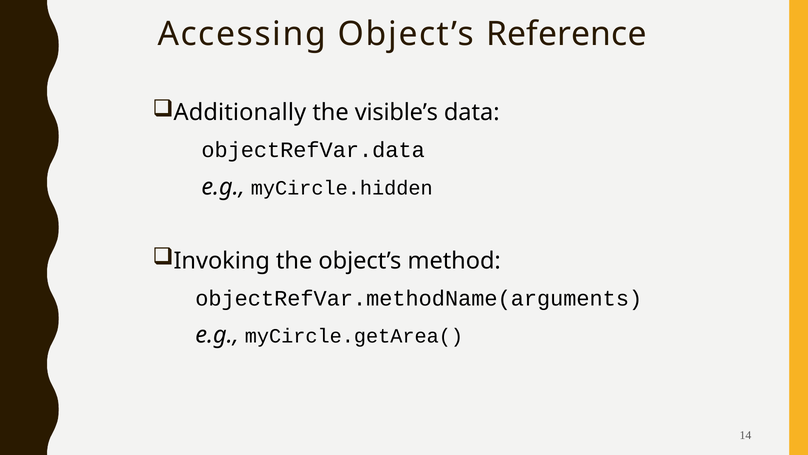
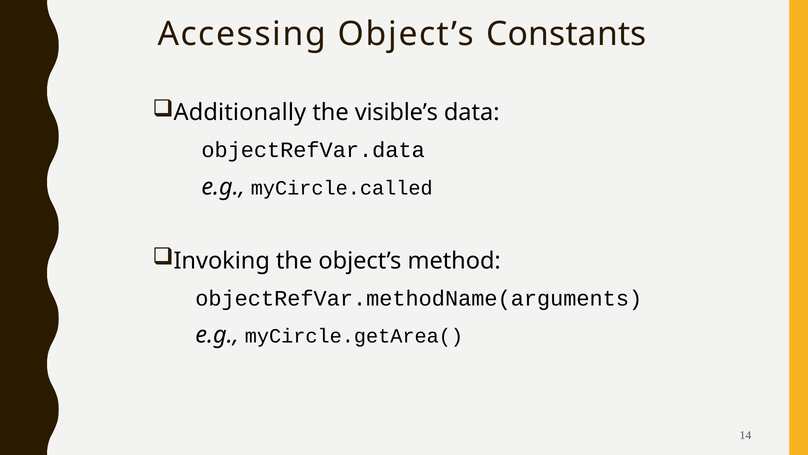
Reference: Reference -> Constants
myCircle.hidden: myCircle.hidden -> myCircle.called
